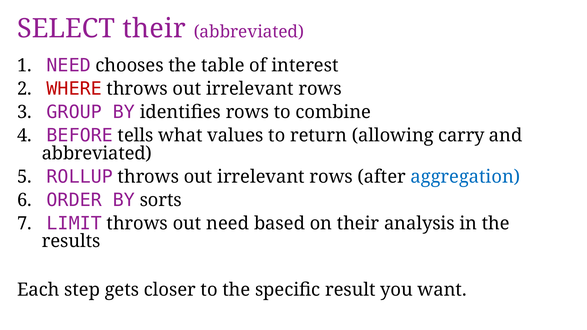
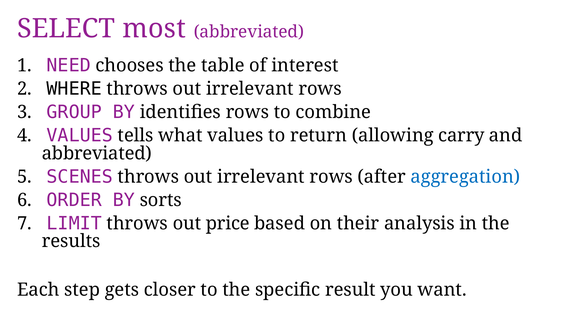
SELECT their: their -> most
WHERE colour: red -> black
BEFORE at (80, 136): BEFORE -> VALUES
ROLLUP: ROLLUP -> SCENES
out need: need -> price
